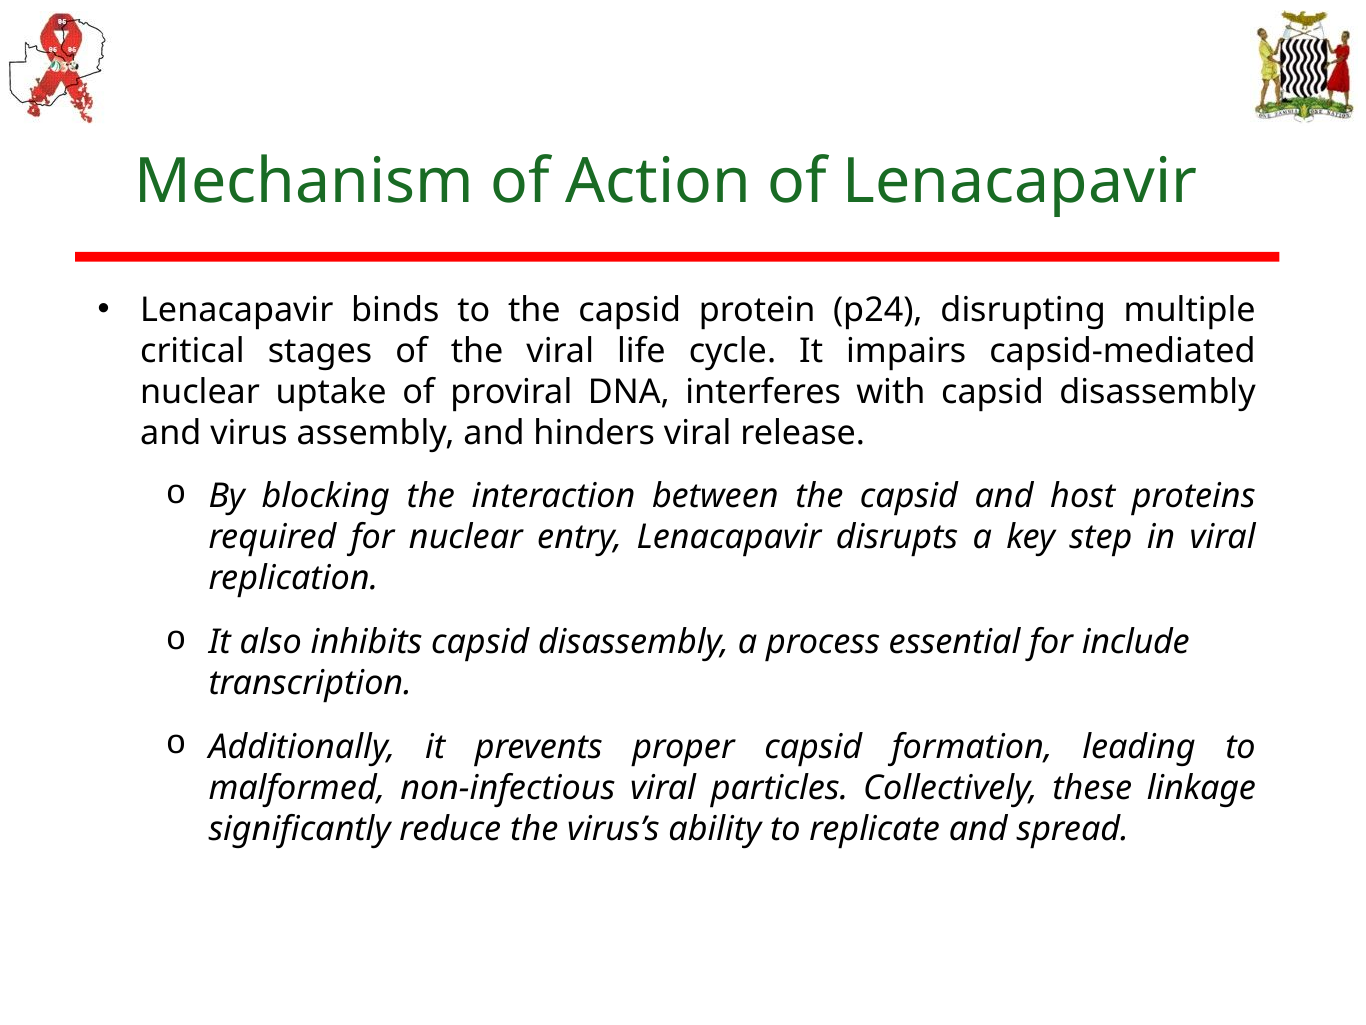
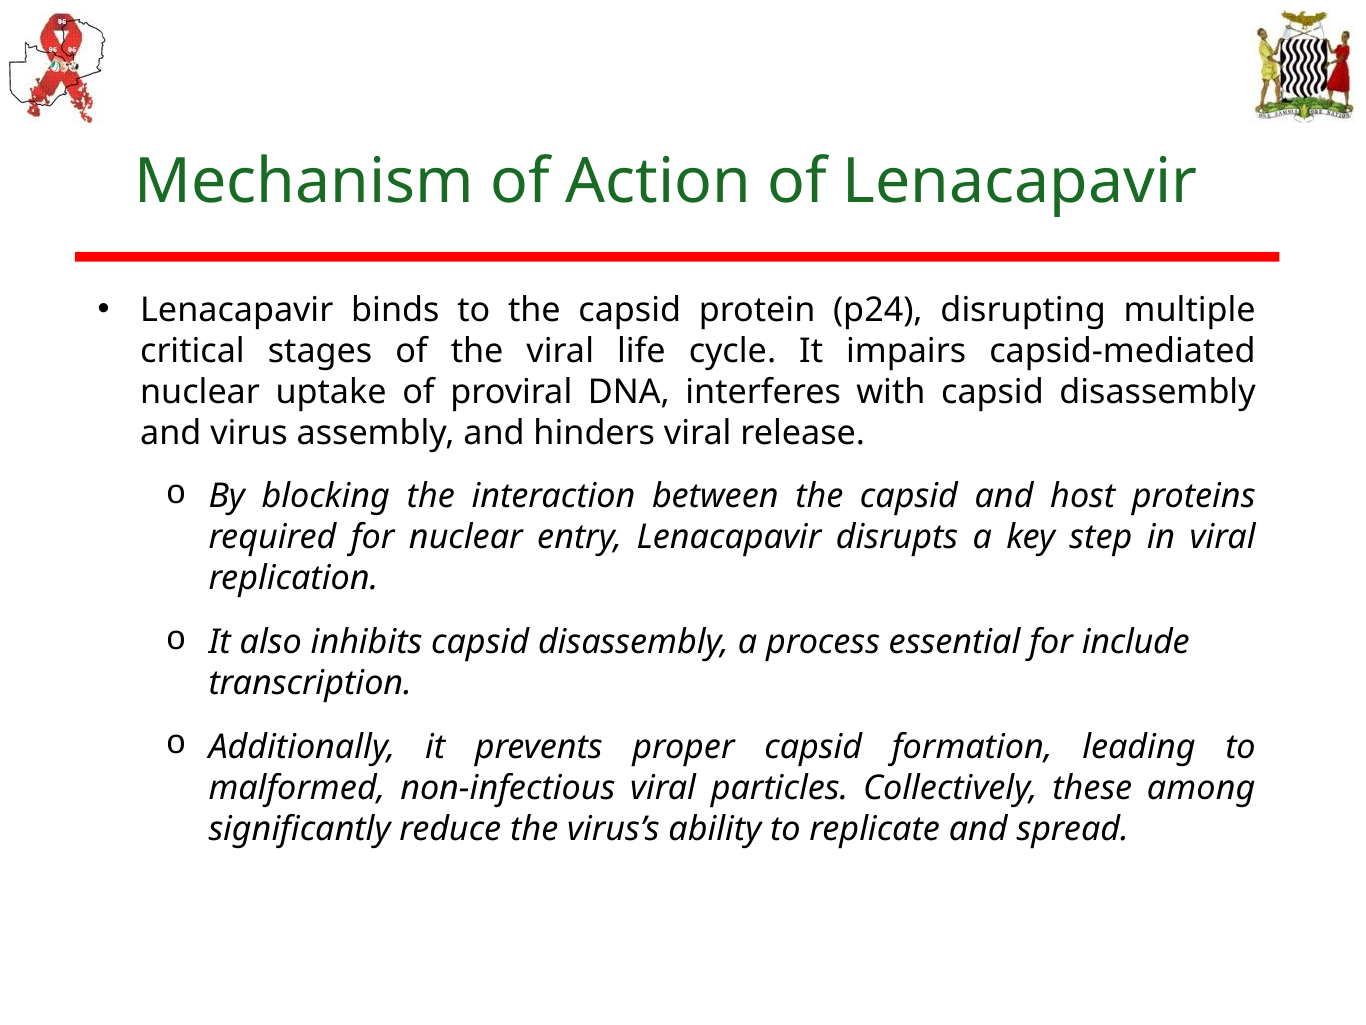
linkage: linkage -> among
